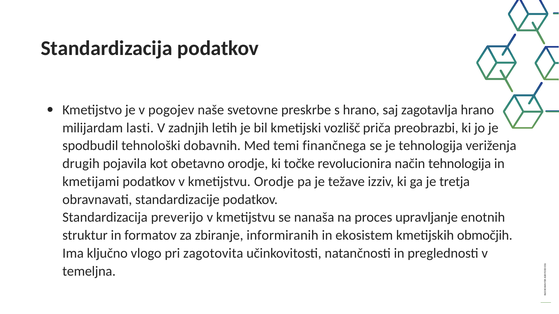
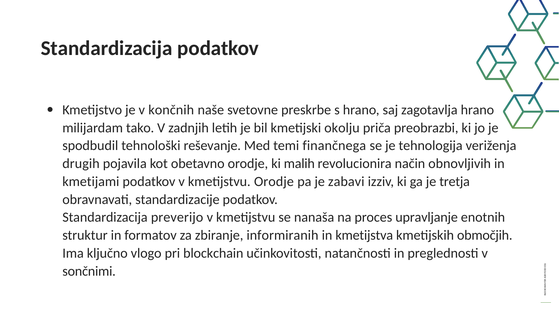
pogojev: pogojev -> končnih
lasti: lasti -> tako
vozlišč: vozlišč -> okolju
dobavnih: dobavnih -> reševanje
točke: točke -> malih
način tehnologija: tehnologija -> obnovljivih
težave: težave -> zabavi
ekosistem: ekosistem -> kmetijstva
zagotovita: zagotovita -> blockchain
temeljna: temeljna -> sončnimi
